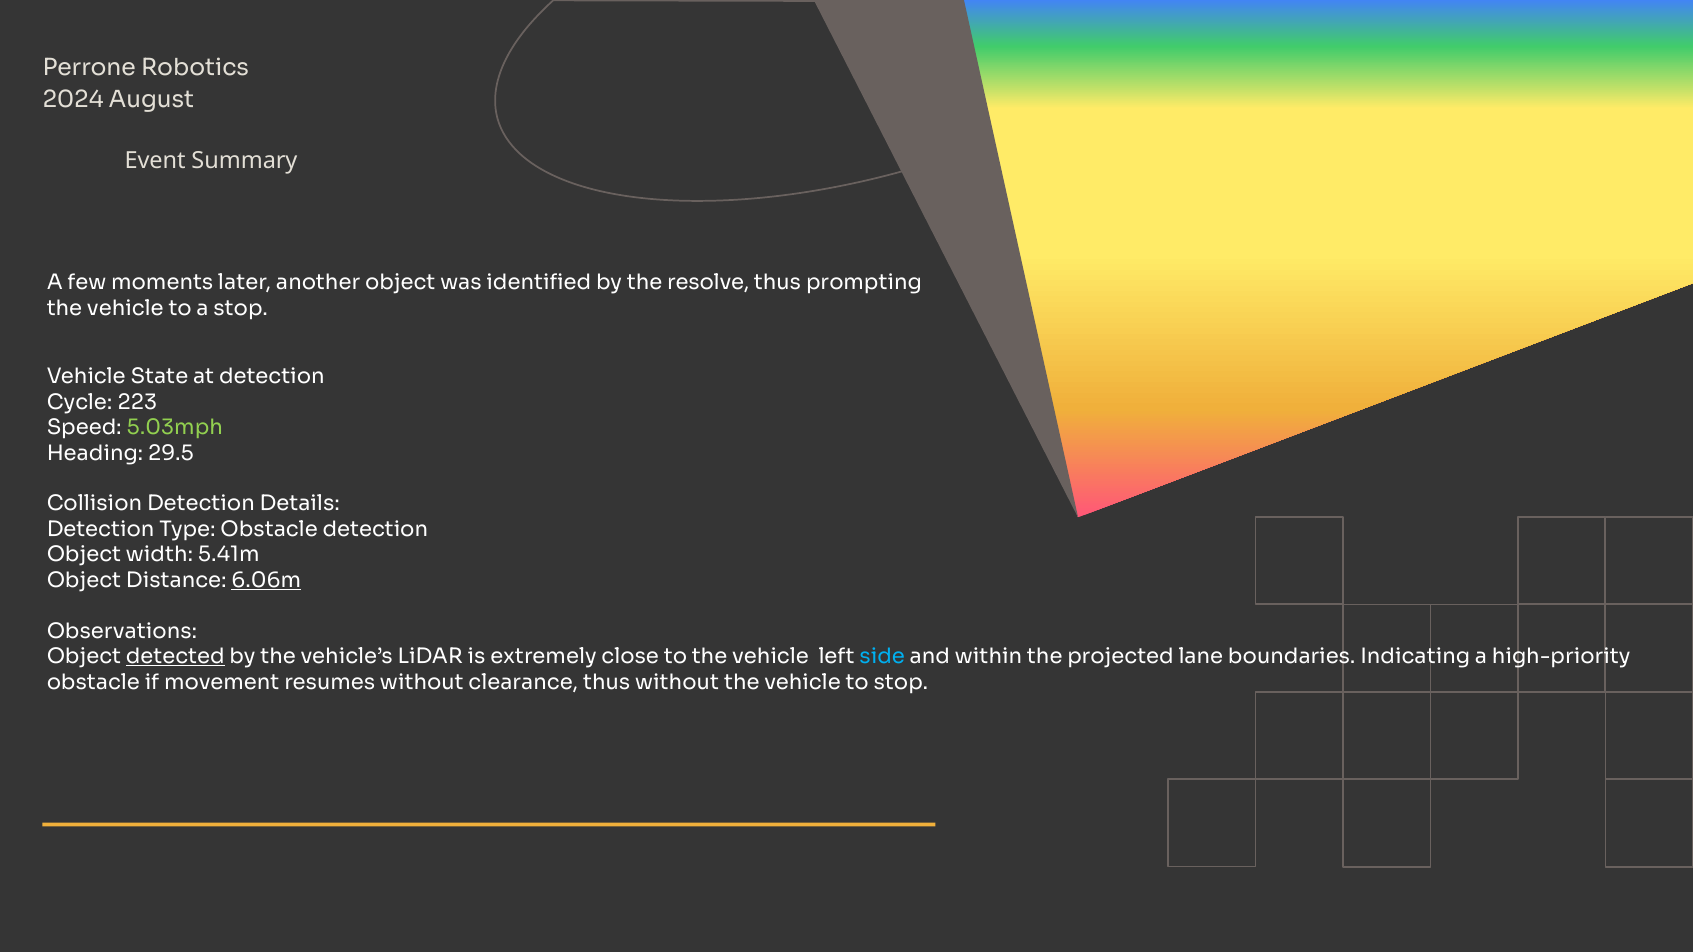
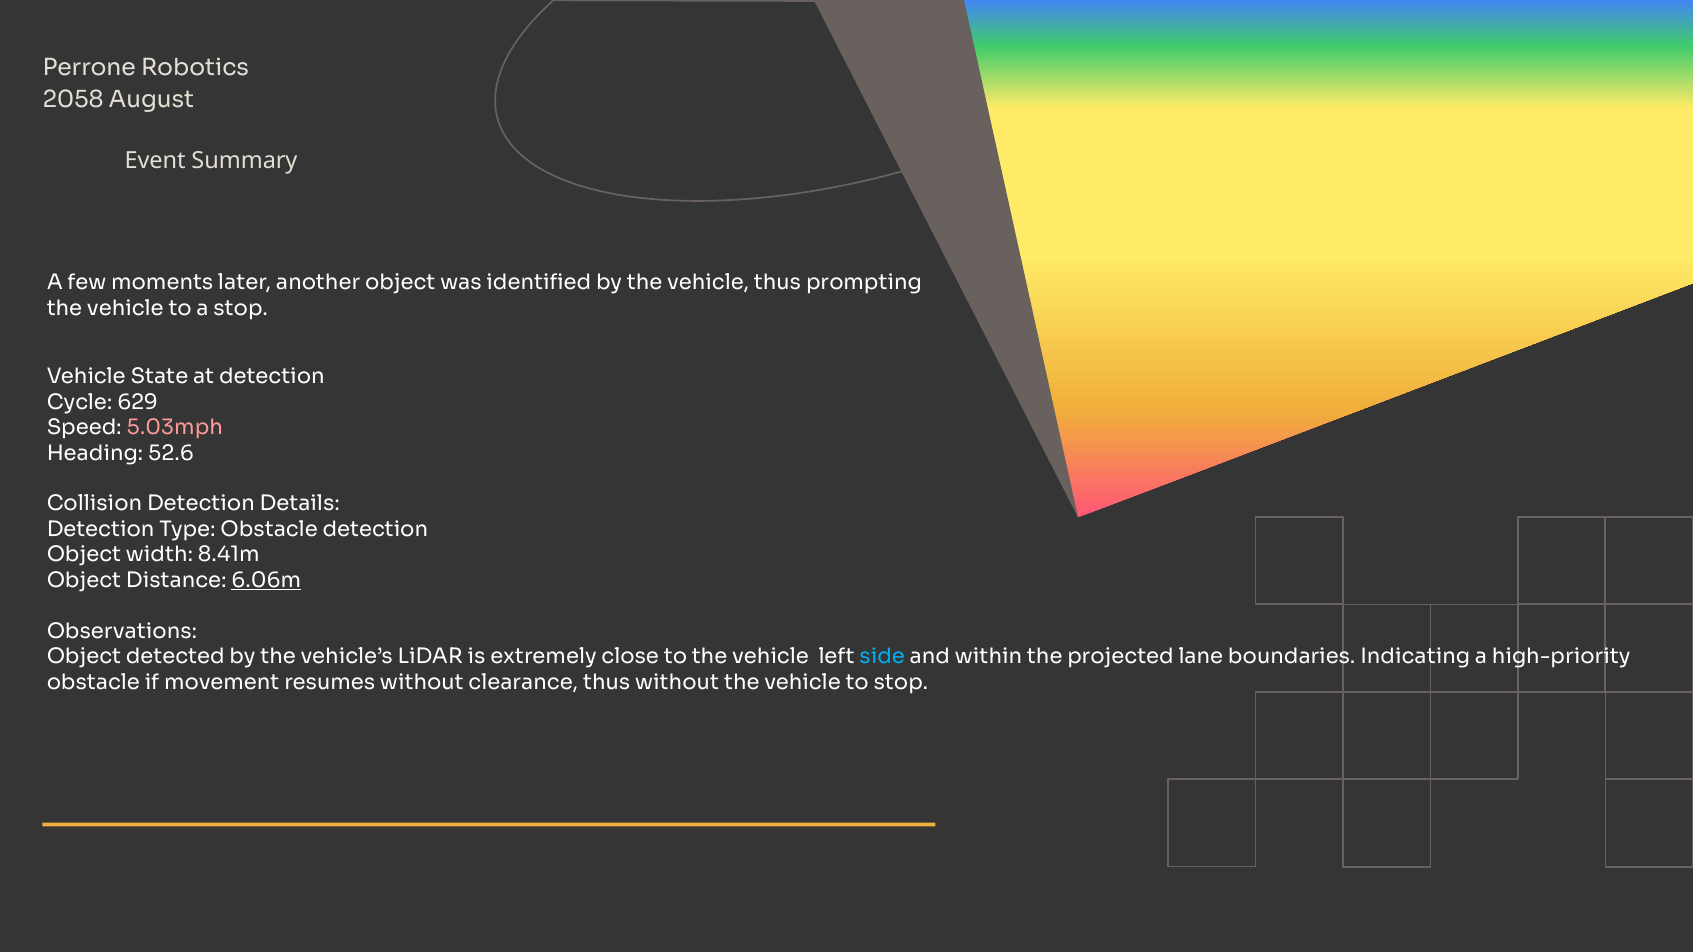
2024: 2024 -> 2058
by the resolve: resolve -> vehicle
223: 223 -> 629
5.03mph colour: light green -> pink
29.5: 29.5 -> 52.6
5.41m: 5.41m -> 8.41m
detected underline: present -> none
